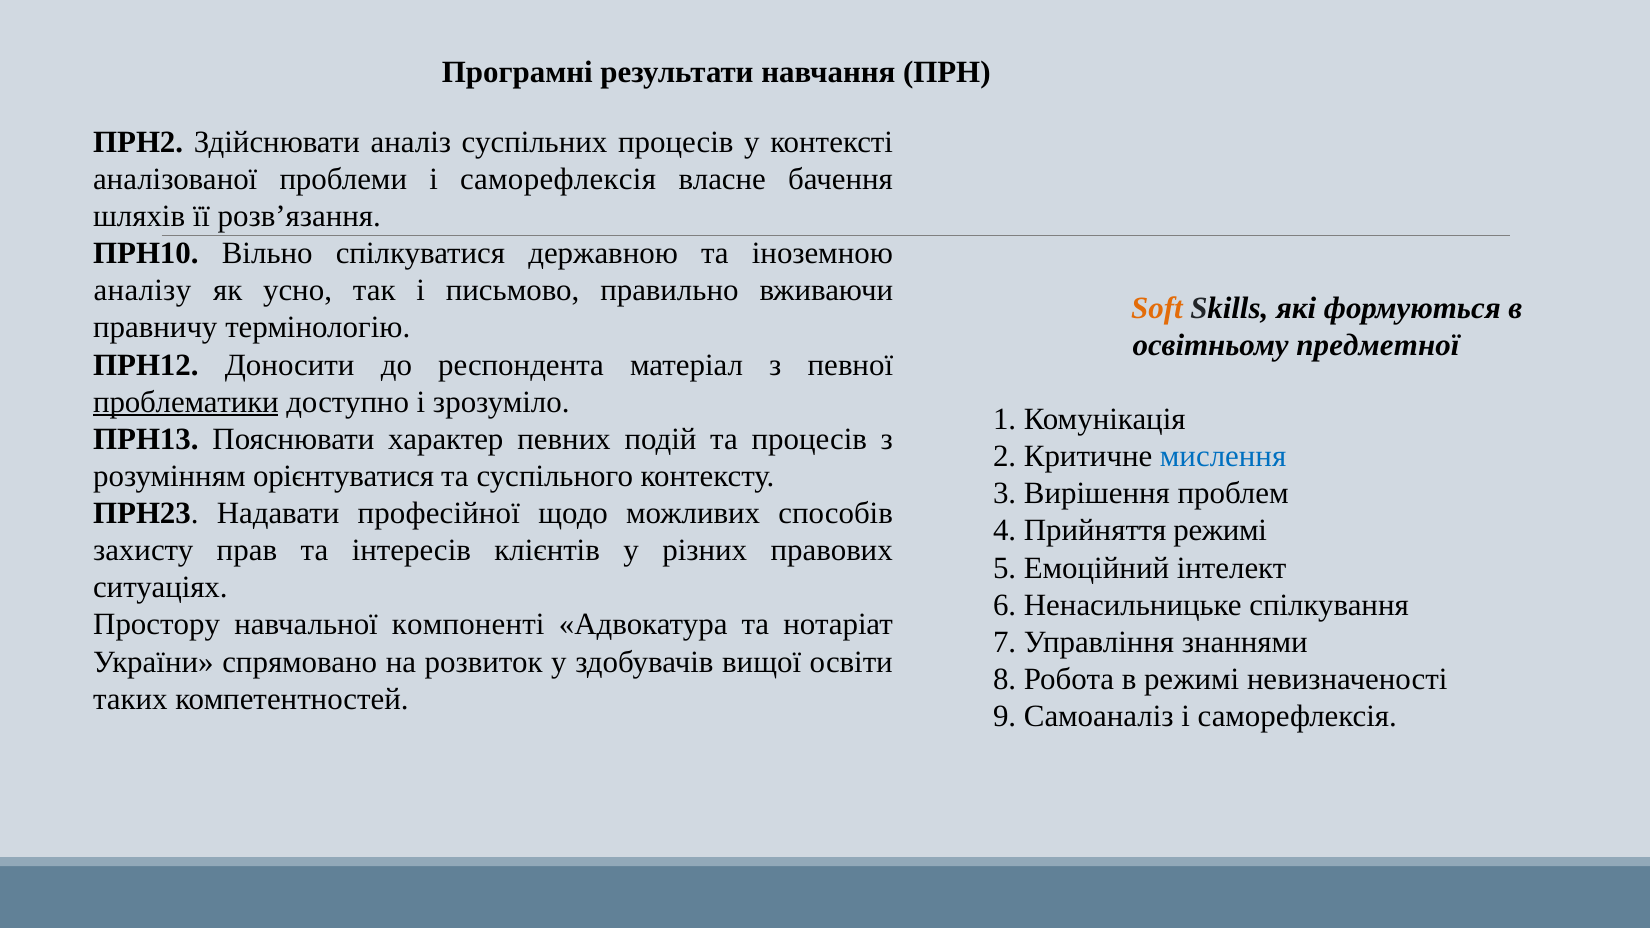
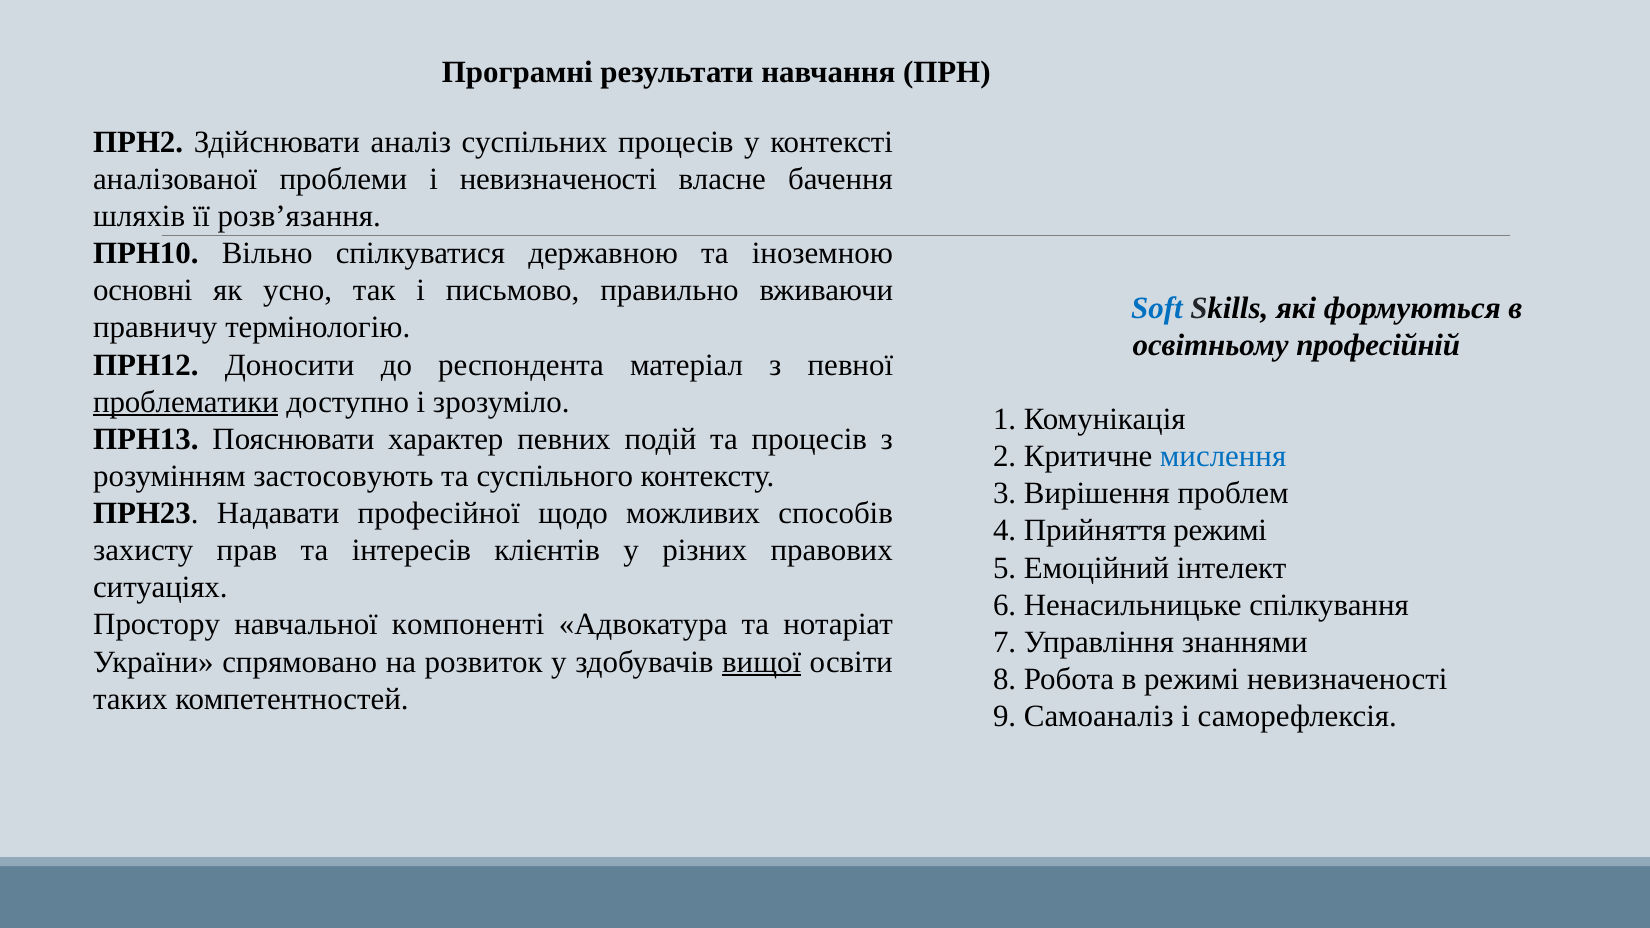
проблеми і саморефлексія: саморефлексія -> невизначеності
аналізу: аналізу -> основні
Soft colour: orange -> blue
предметної: предметної -> професійній
орієнтуватися: орієнтуватися -> застосовують
вищої underline: none -> present
